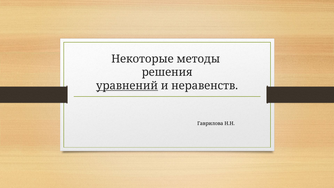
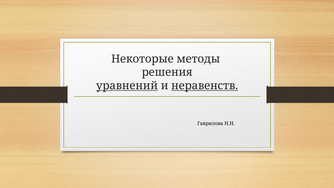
неравенств underline: none -> present
